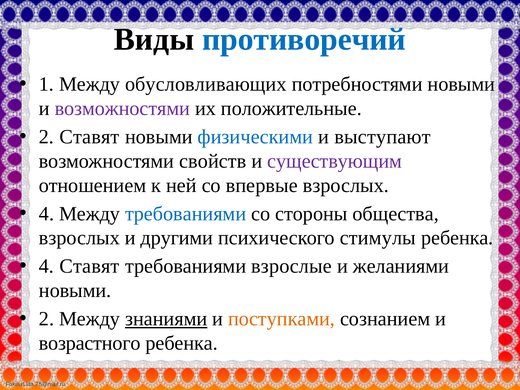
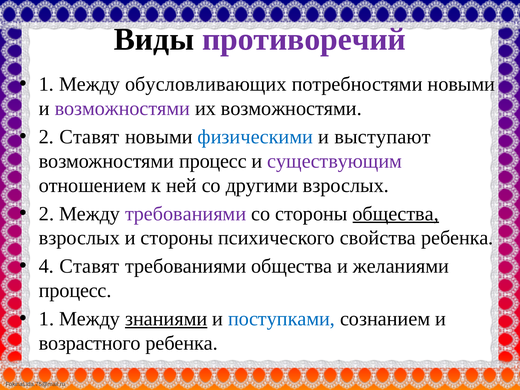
противоречий colour: blue -> purple
их положительные: положительные -> возможностями
возможностями свойств: свойств -> процесс
впервые: впервые -> другими
4 at (47, 214): 4 -> 2
требованиями at (186, 214) colour: blue -> purple
общества at (396, 214) underline: none -> present
и другими: другими -> стороны
стимулы: стимулы -> свойства
требованиями взрослые: взрослые -> общества
новыми at (75, 291): новыми -> процесс
2 at (47, 319): 2 -> 1
поступками colour: orange -> blue
